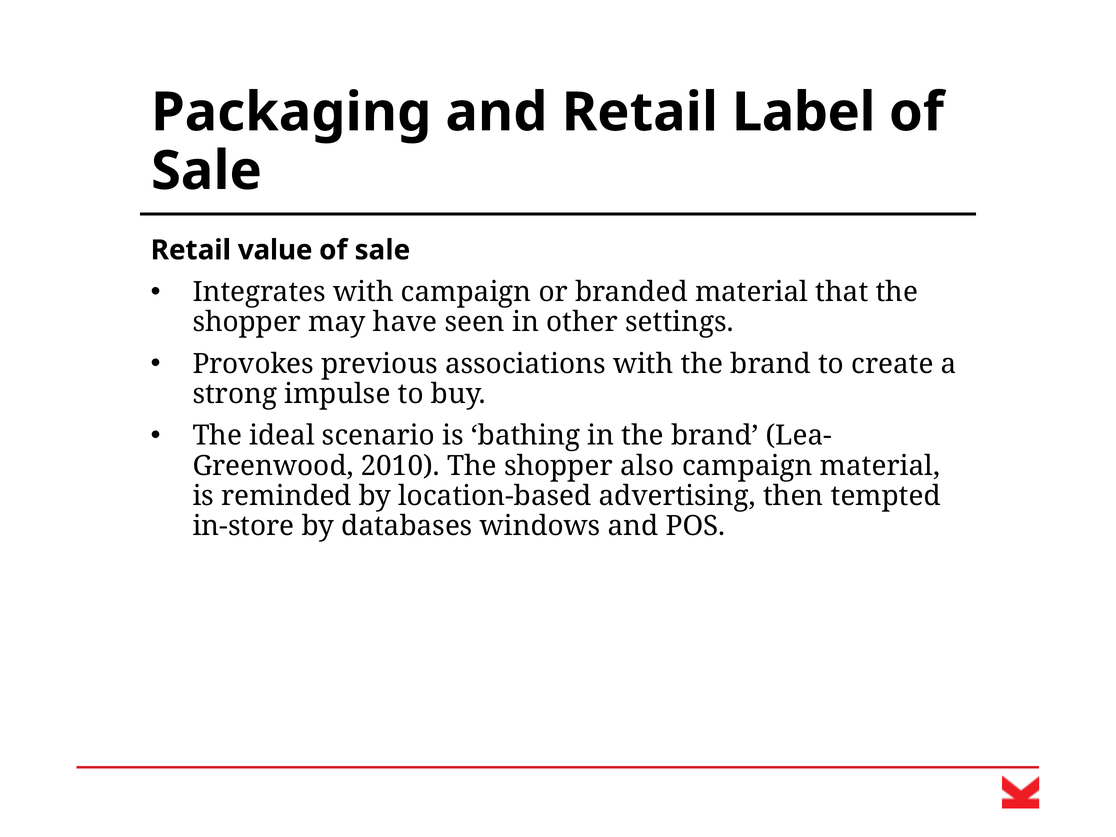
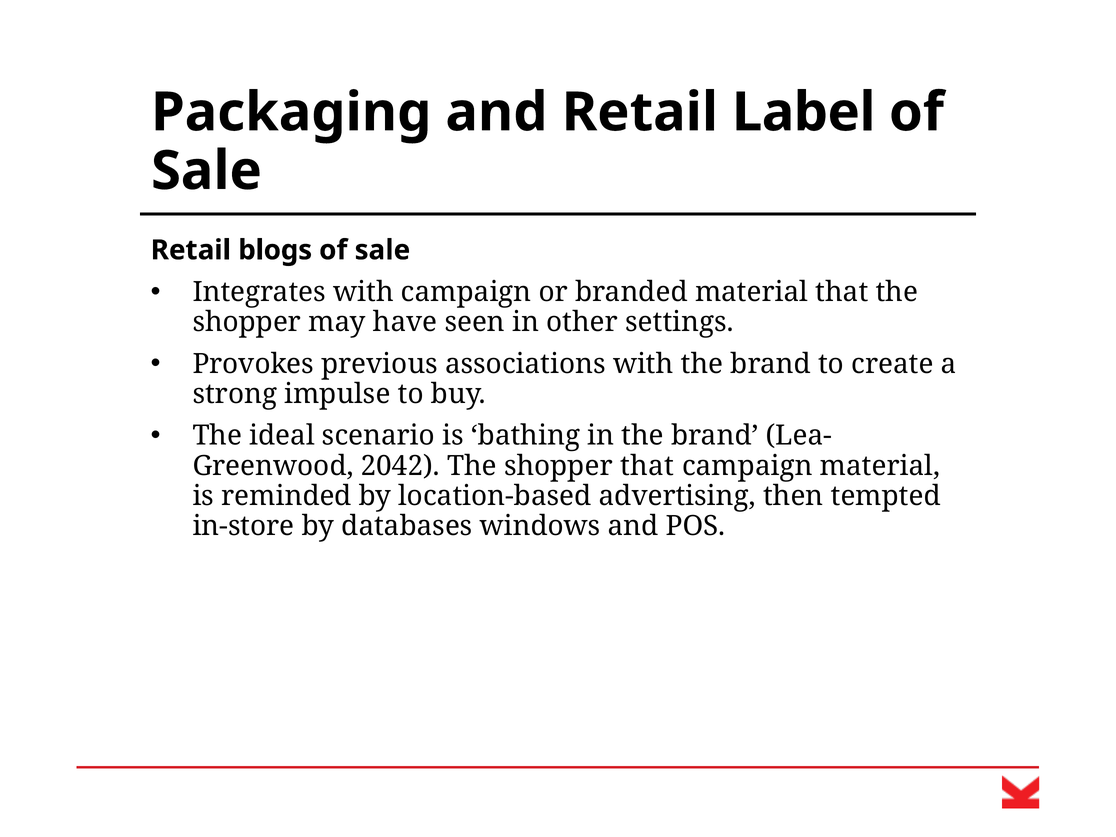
value: value -> blogs
2010: 2010 -> 2042
shopper also: also -> that
